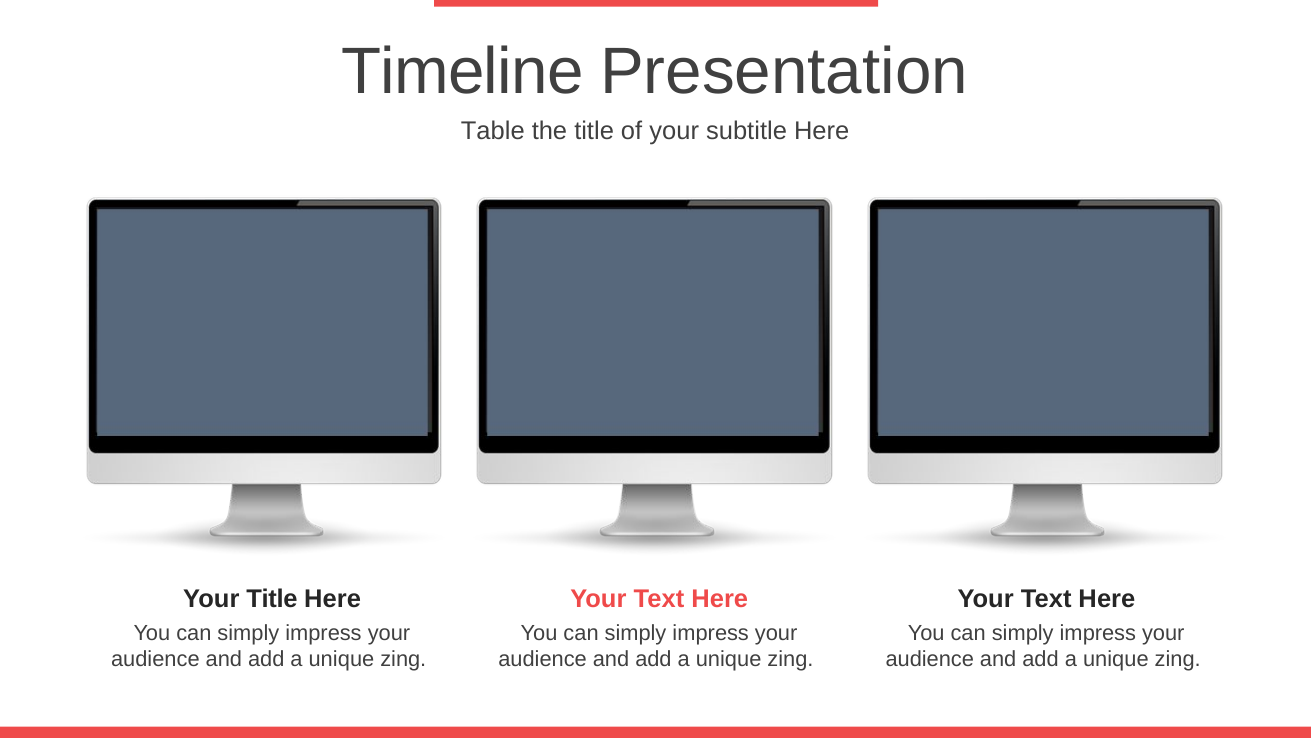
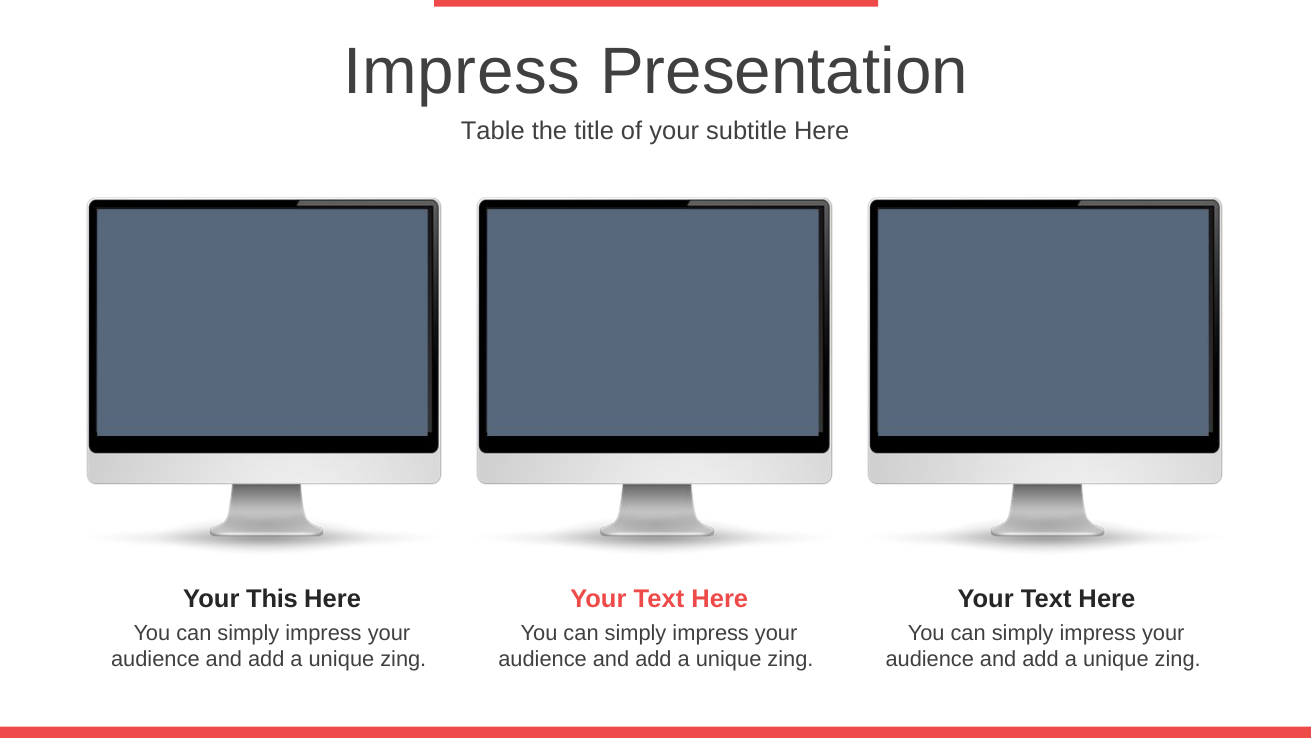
Timeline at (463, 72): Timeline -> Impress
Your Title: Title -> This
